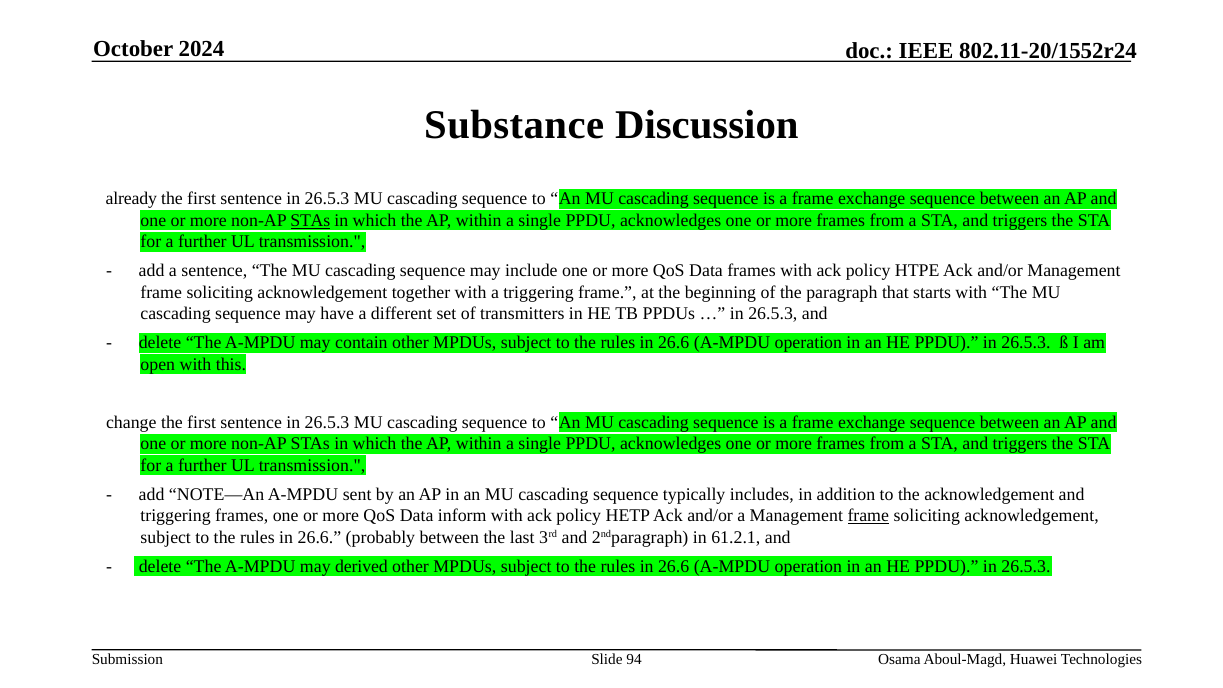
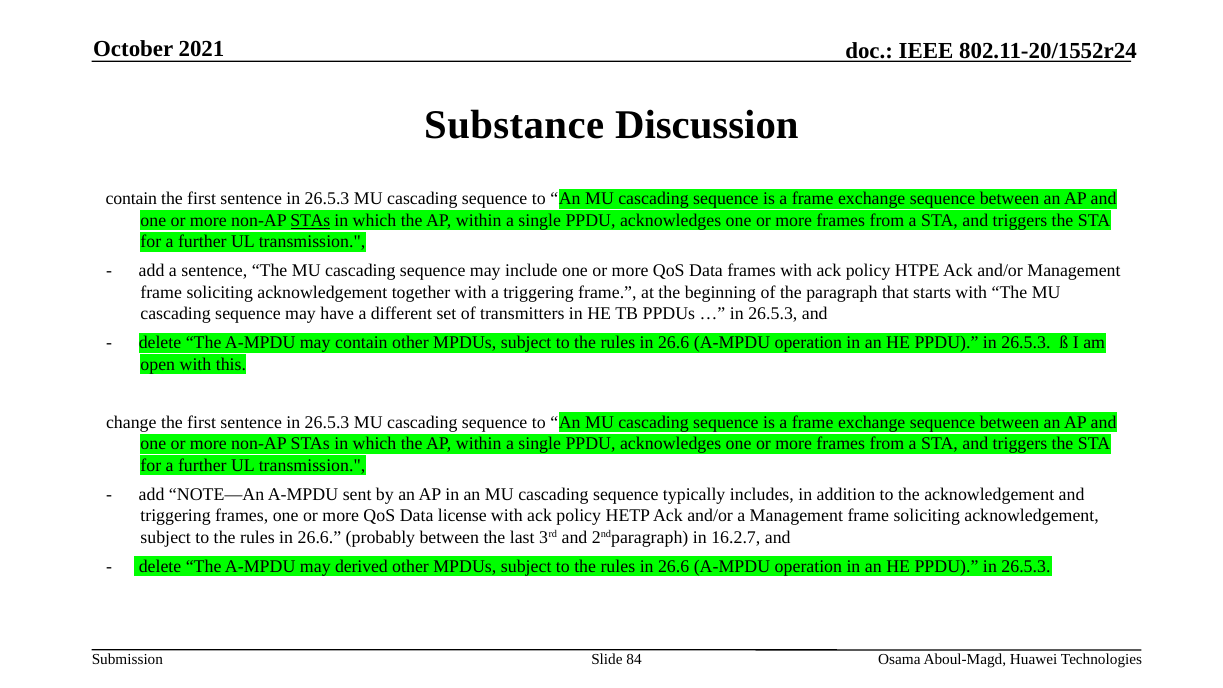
2024: 2024 -> 2021
already at (131, 199): already -> contain
inform: inform -> license
frame at (868, 516) underline: present -> none
61.2.1: 61.2.1 -> 16.2.7
94: 94 -> 84
